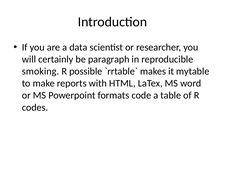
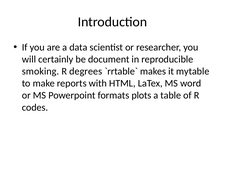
paragraph: paragraph -> document
possible: possible -> degrees
code: code -> plots
